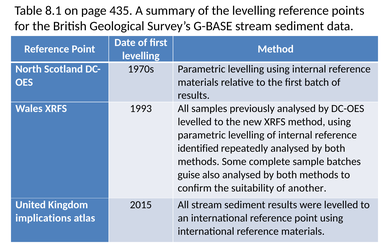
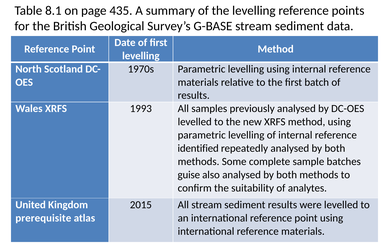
another: another -> analytes
implications: implications -> prerequisite
